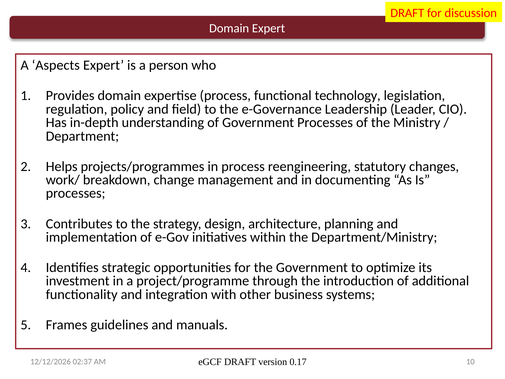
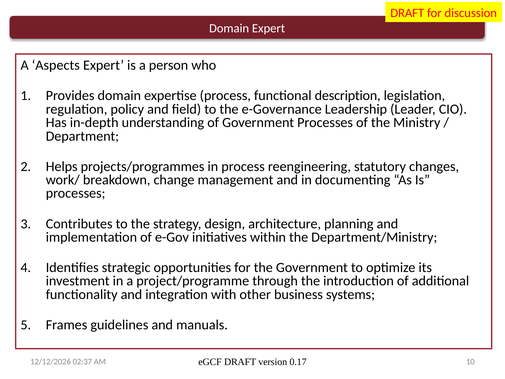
technology: technology -> description
